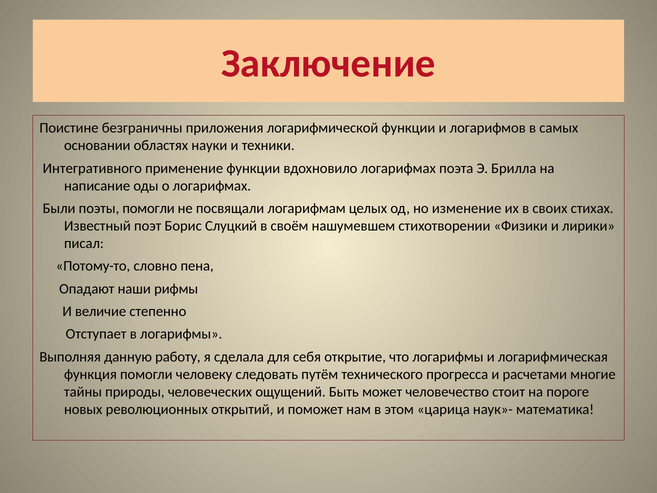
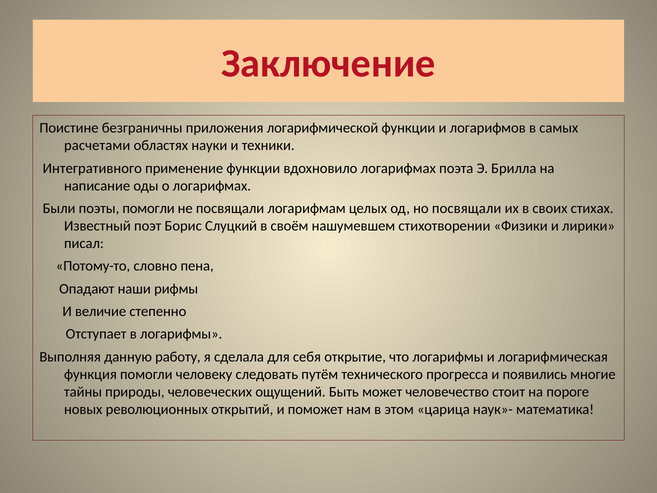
основании: основании -> расчетами
но изменение: изменение -> посвящали
расчетами: расчетами -> появились
